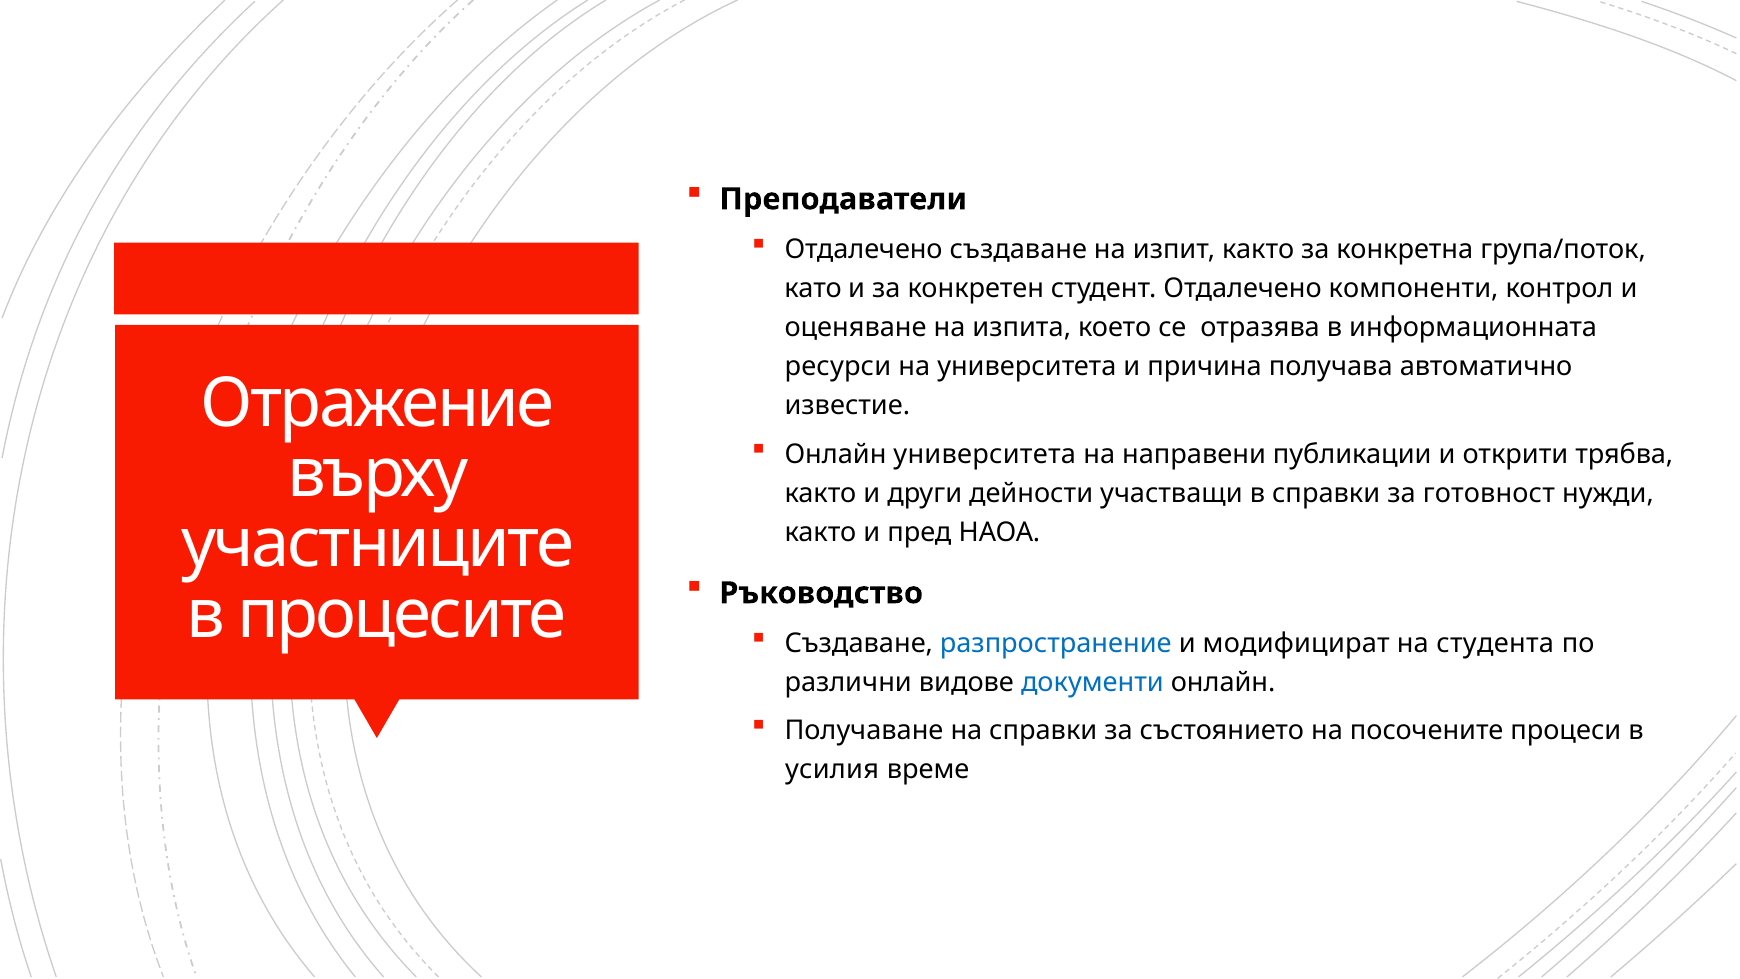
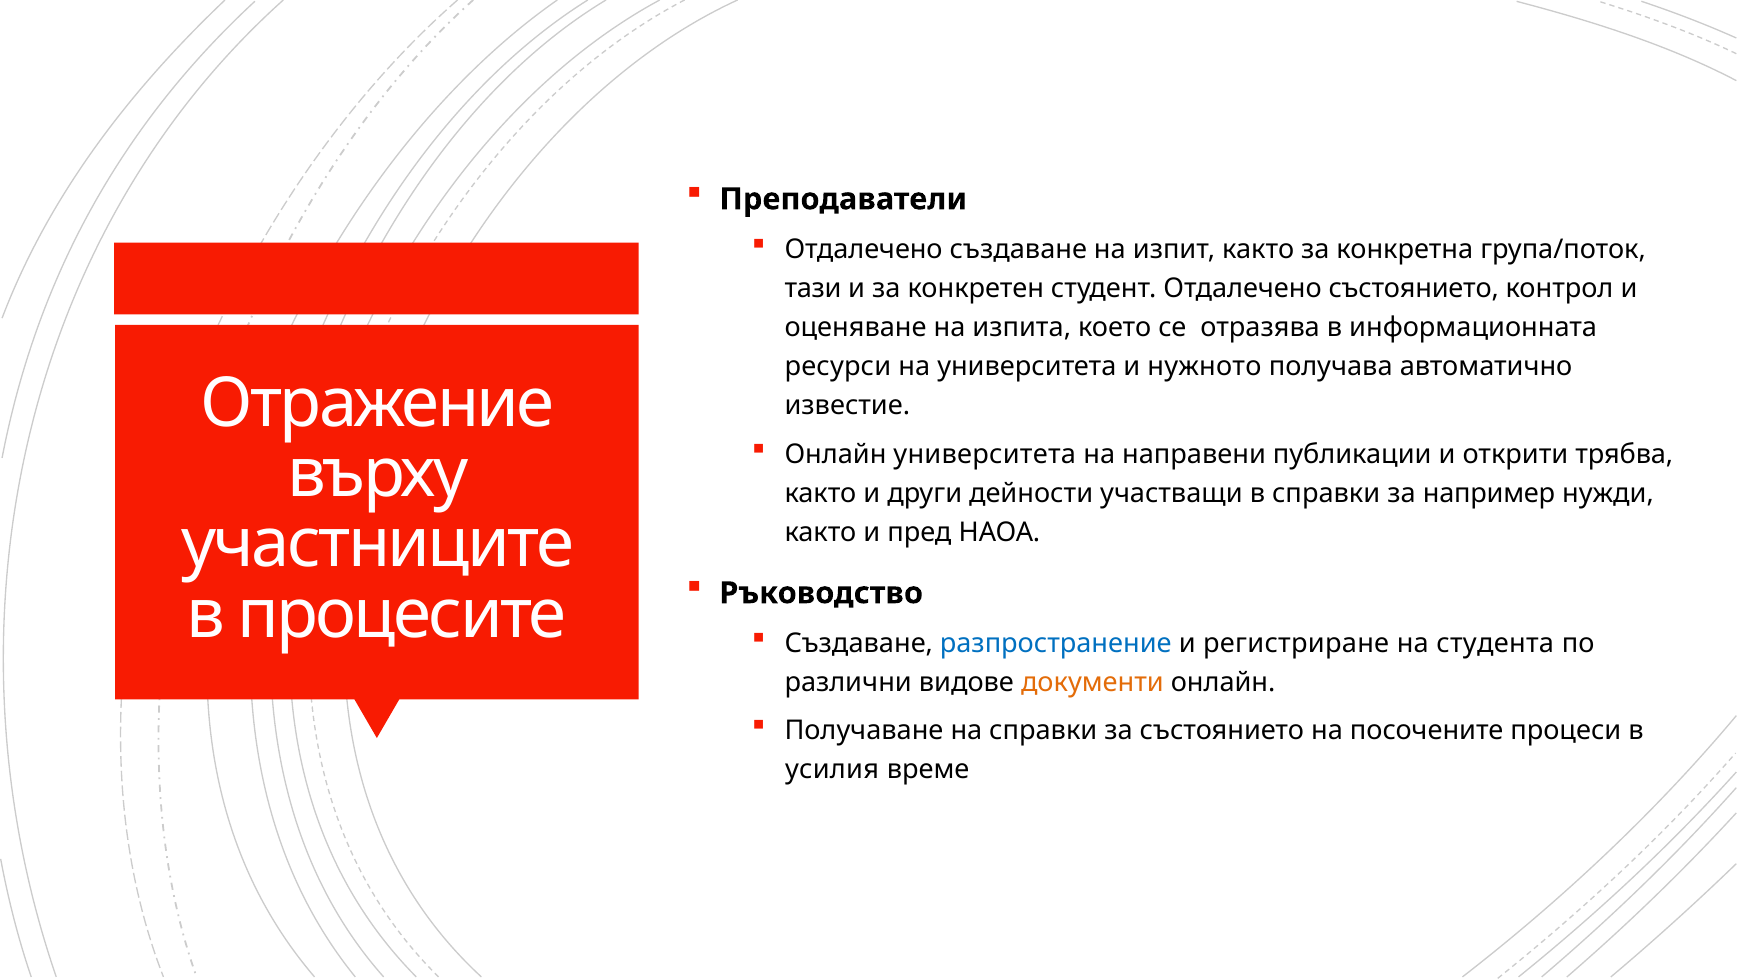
като: като -> тази
Отдалечено компоненти: компоненти -> състоянието
причина: причина -> нужното
готовност: готовност -> например
модифицират: модифицират -> регистриране
документи colour: blue -> orange
